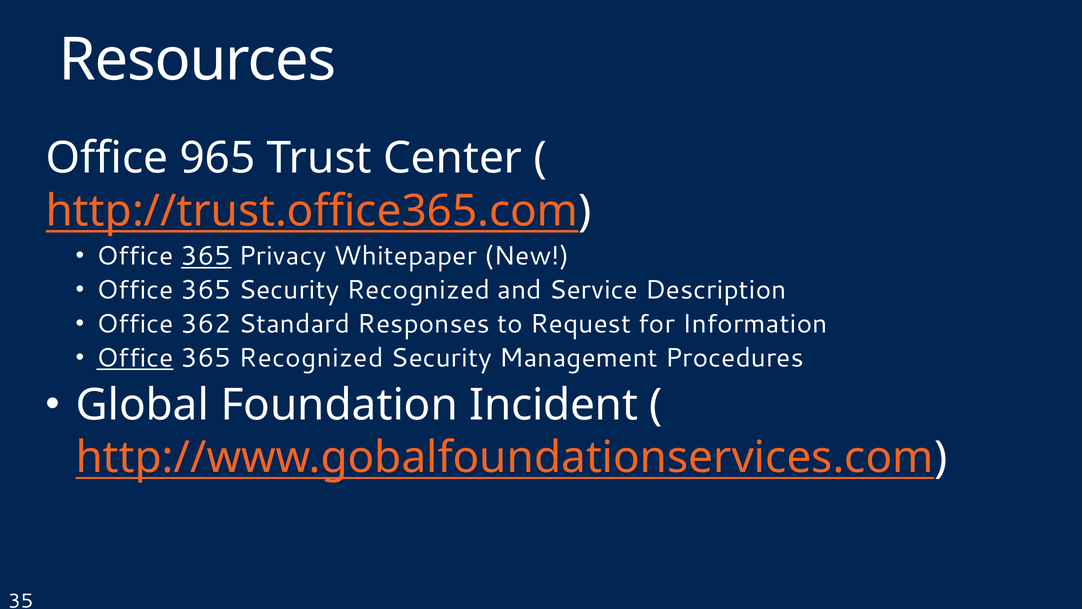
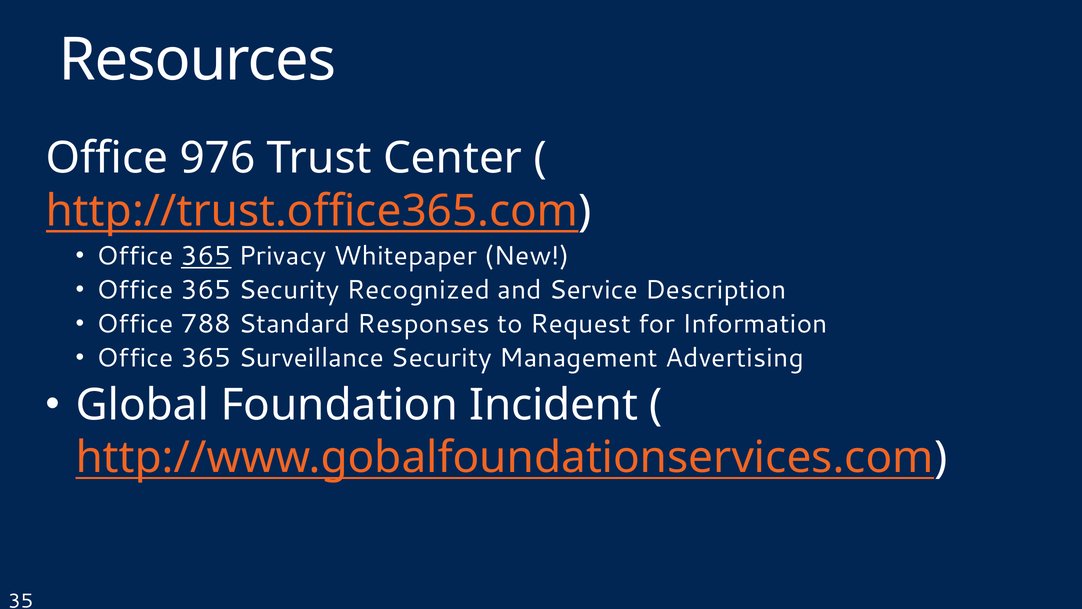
965: 965 -> 976
362: 362 -> 788
Office at (135, 358) underline: present -> none
365 Recognized: Recognized -> Surveillance
Procedures: Procedures -> Advertising
